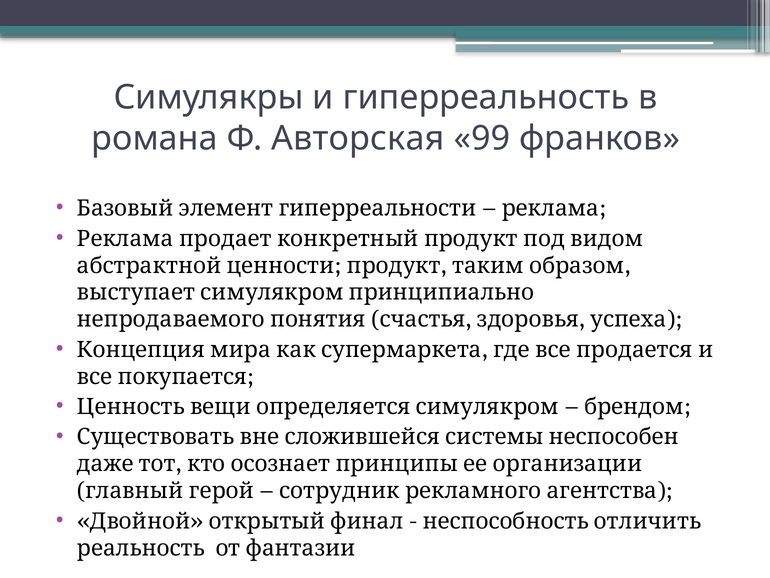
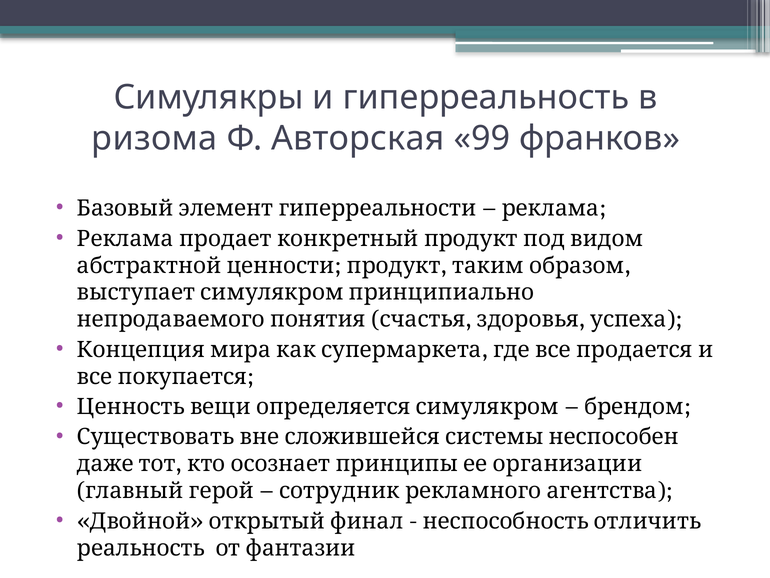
романа: романа -> ризома
